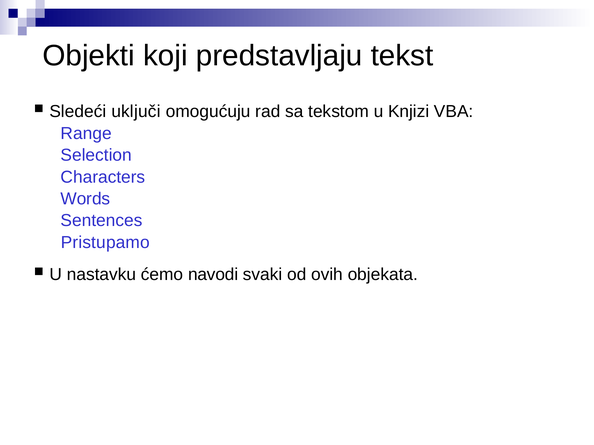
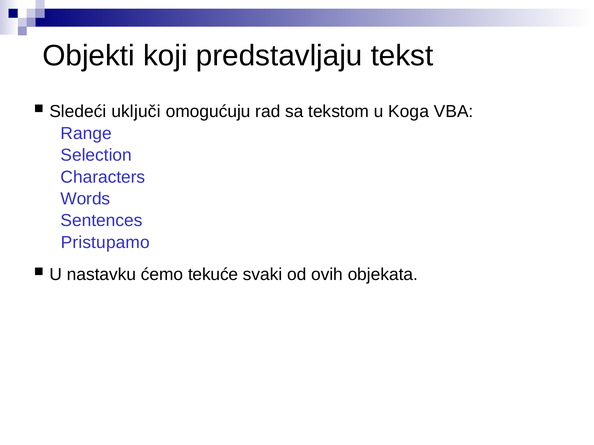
Knjizi: Knjizi -> Koga
navodi: navodi -> tekuće
